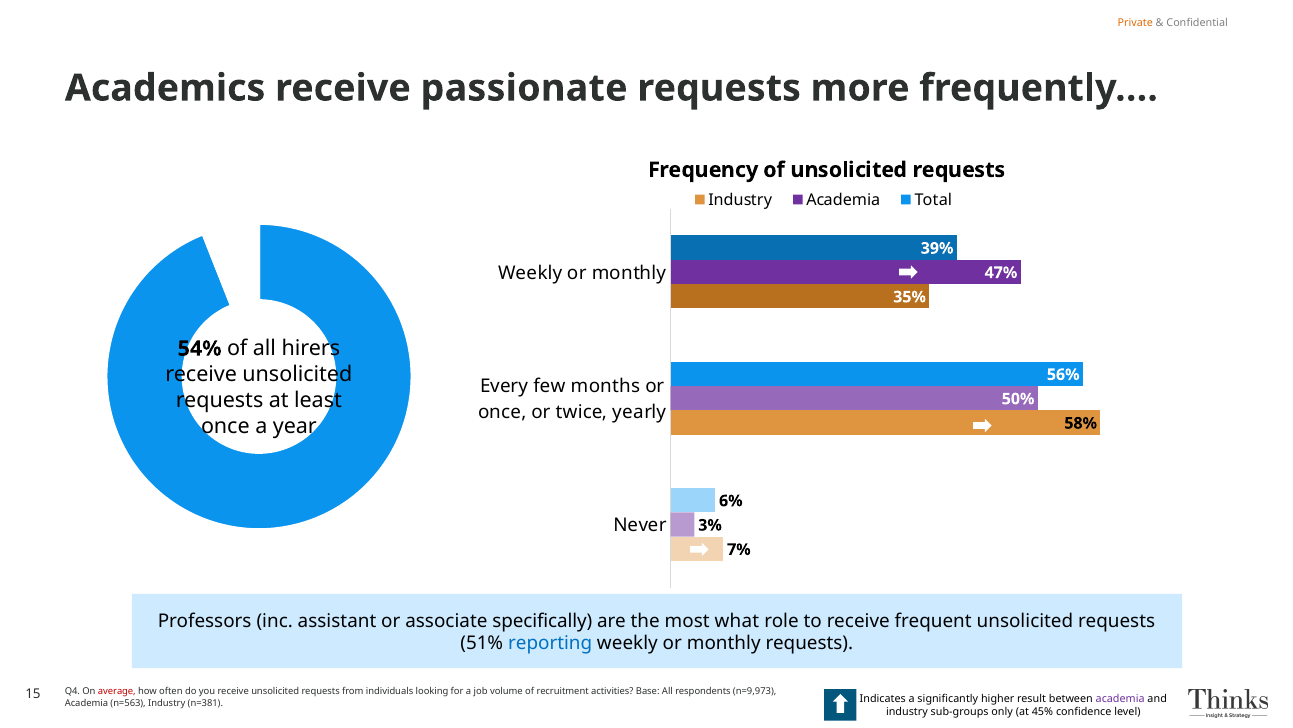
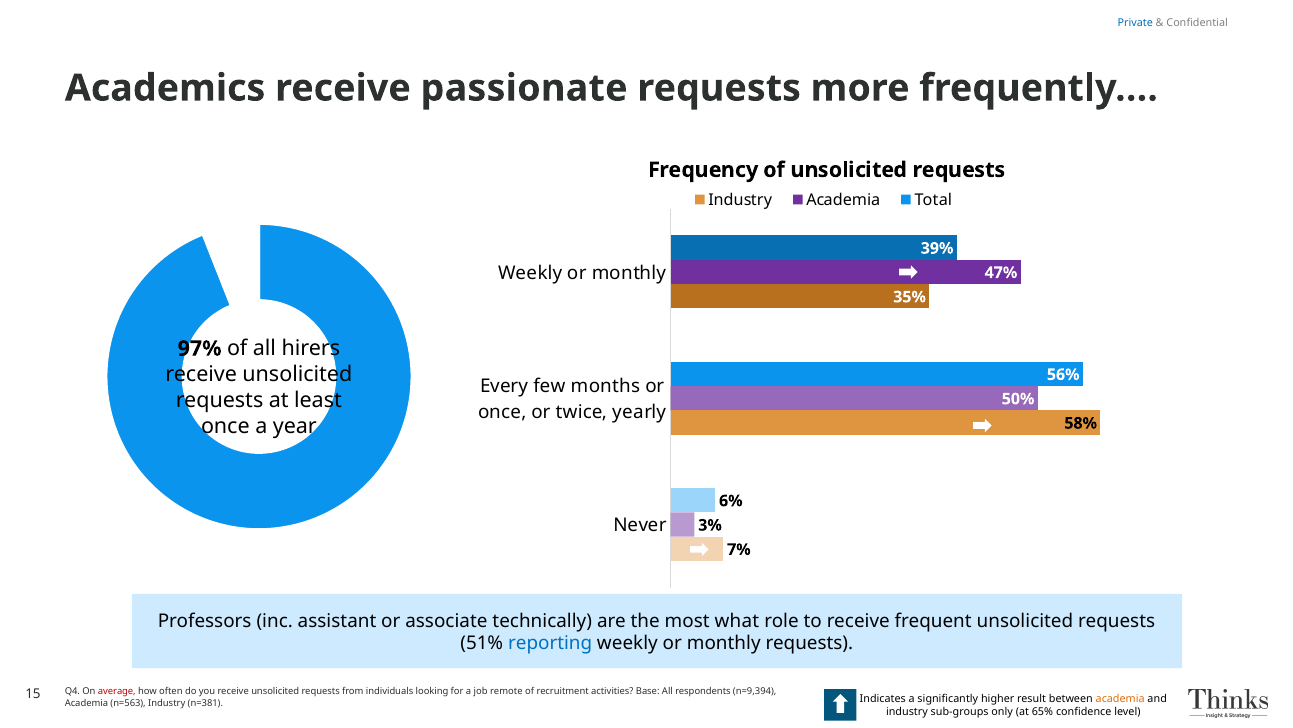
Private colour: orange -> blue
54%: 54% -> 97%
specifically: specifically -> technically
volume: volume -> remote
n=9,973: n=9,973 -> n=9,394
academia at (1120, 698) colour: purple -> orange
45%: 45% -> 65%
